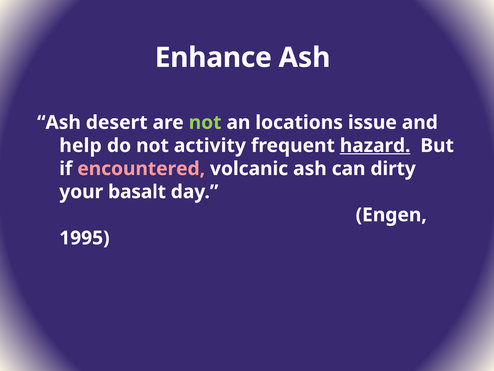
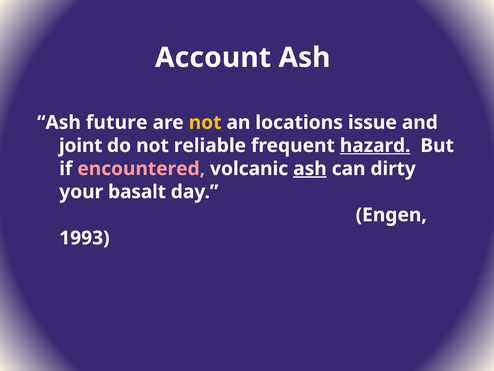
Enhance: Enhance -> Account
desert: desert -> future
not at (205, 122) colour: light green -> yellow
help: help -> joint
activity: activity -> reliable
ash at (310, 169) underline: none -> present
1995: 1995 -> 1993
